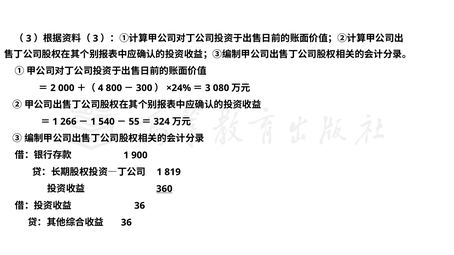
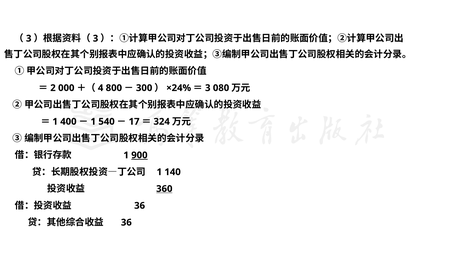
266: 266 -> 400
55: 55 -> 17
900 underline: none -> present
819: 819 -> 140
